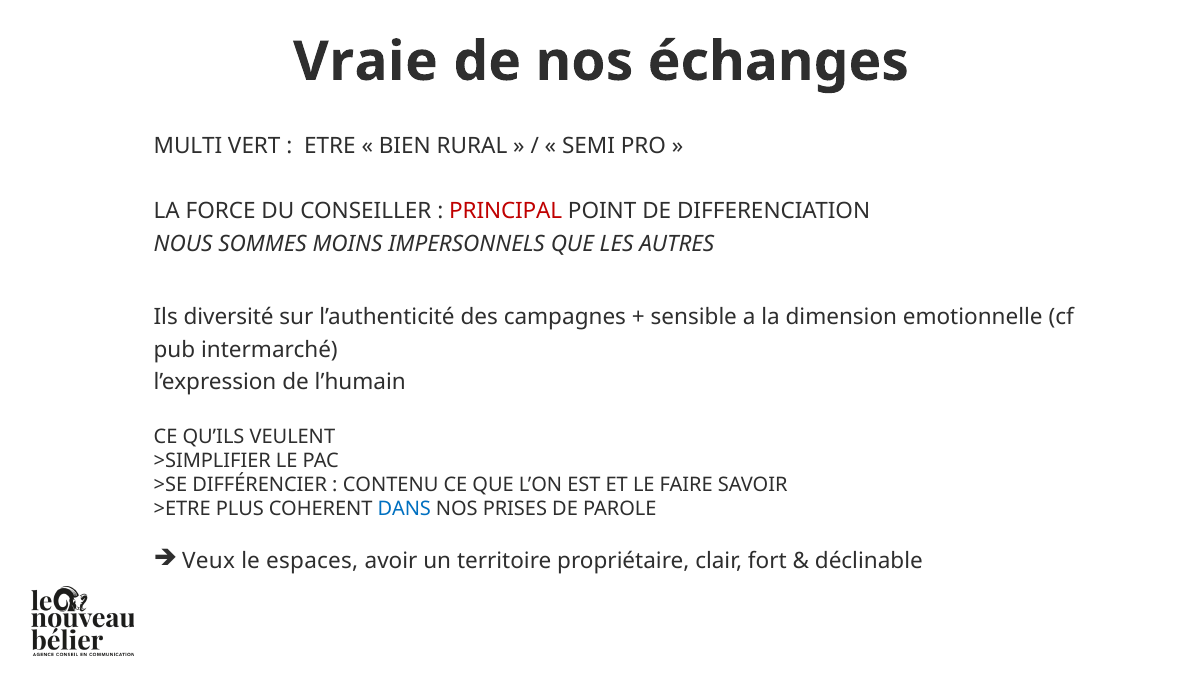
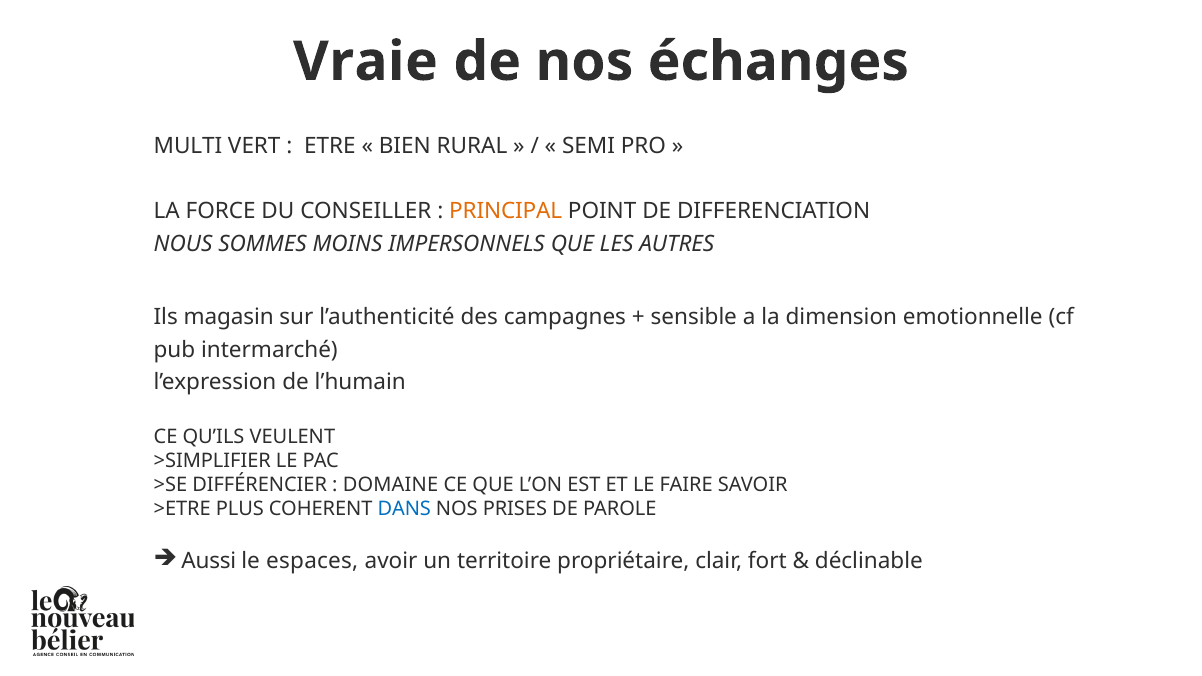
PRINCIPAL colour: red -> orange
diversité: diversité -> magasin
CONTENU: CONTENU -> DOMAINE
Veux: Veux -> Aussi
